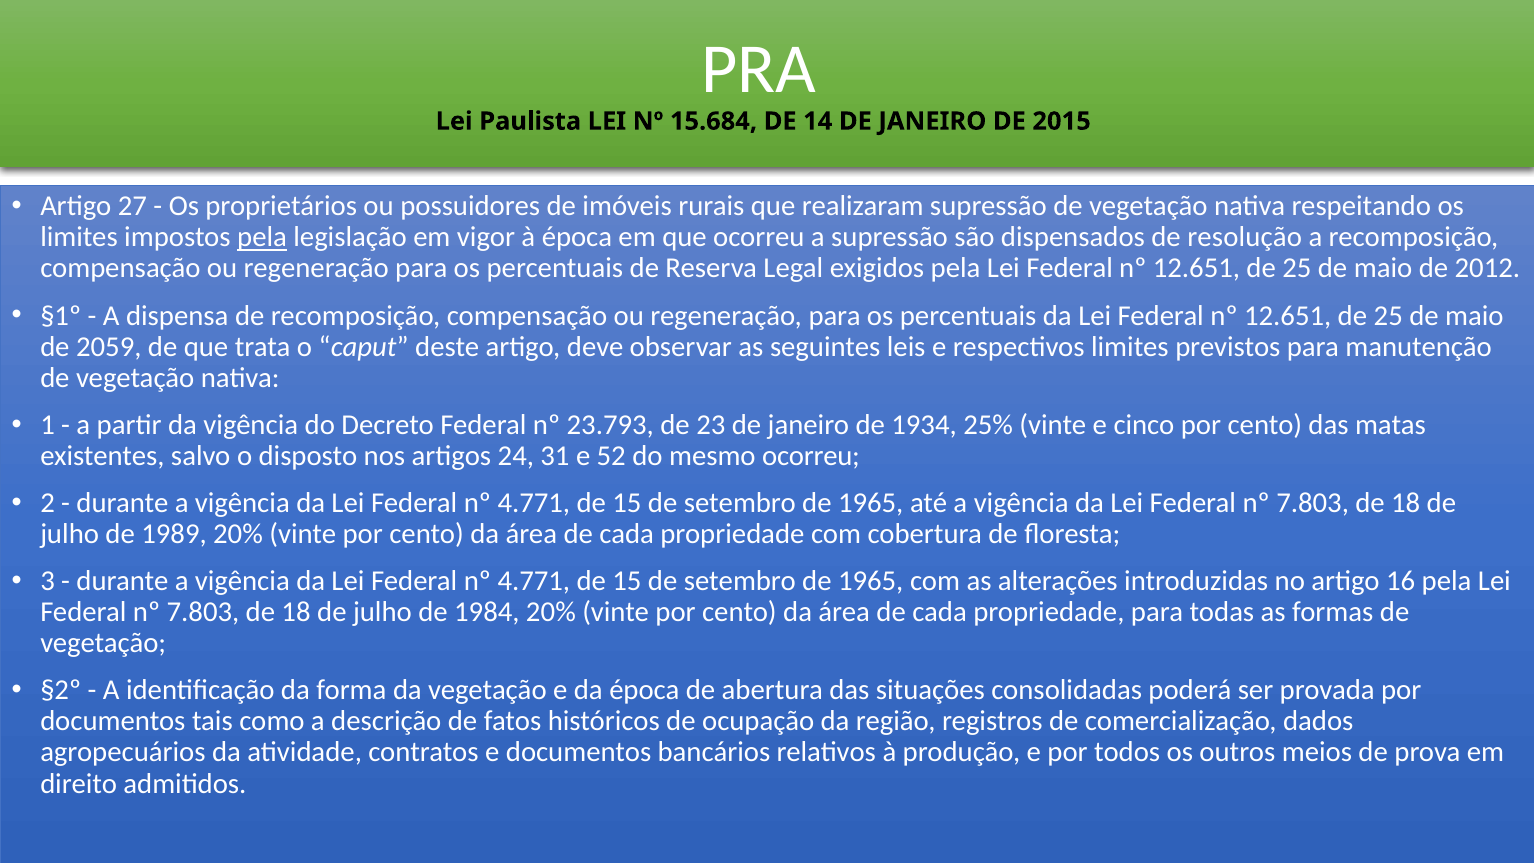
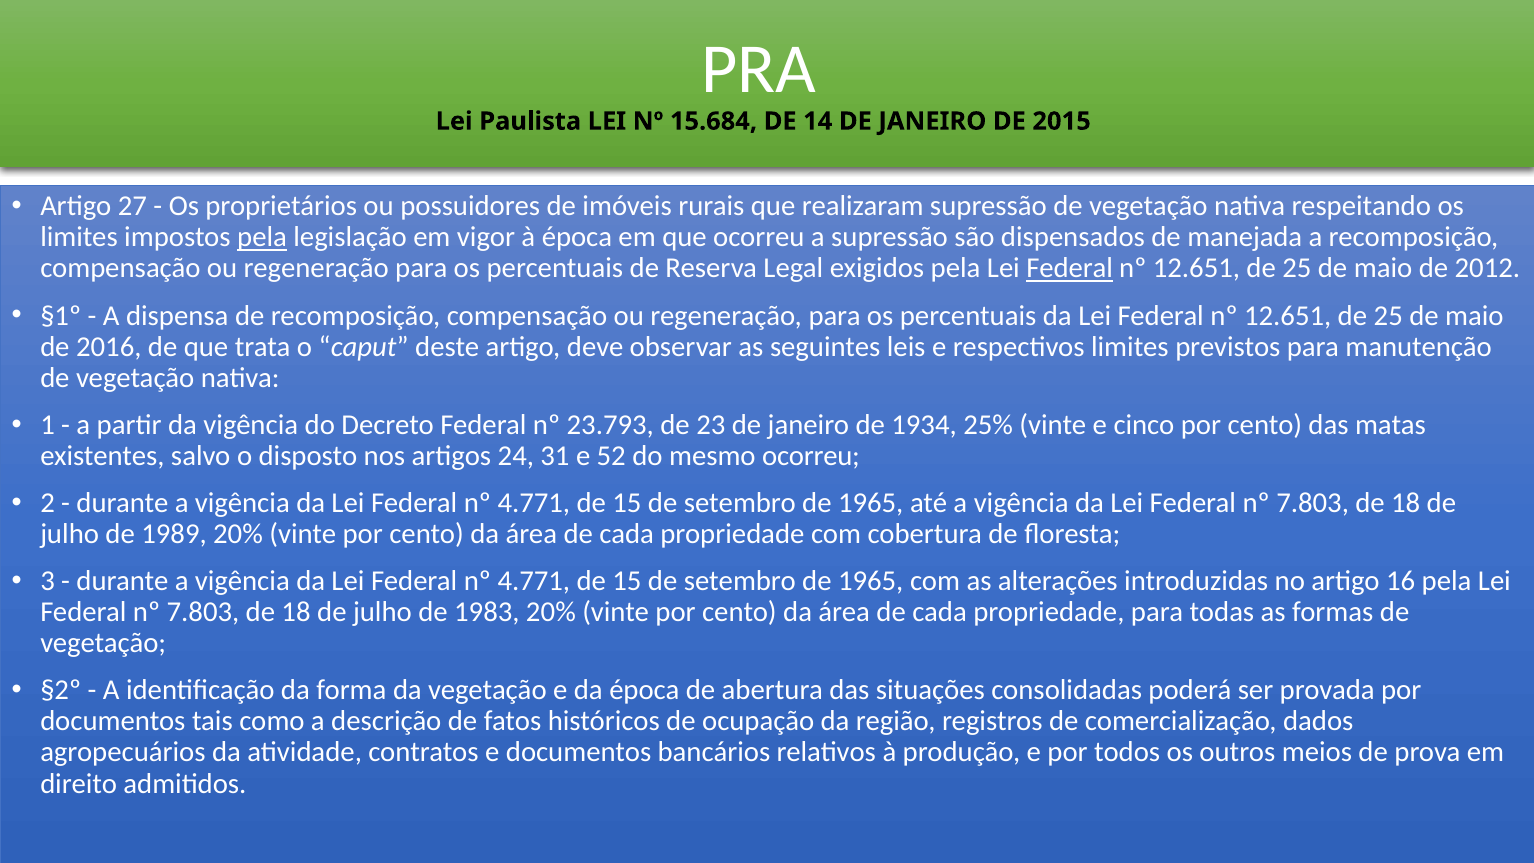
resolução: resolução -> manejada
Federal at (1070, 268) underline: none -> present
2059: 2059 -> 2016
1984: 1984 -> 1983
